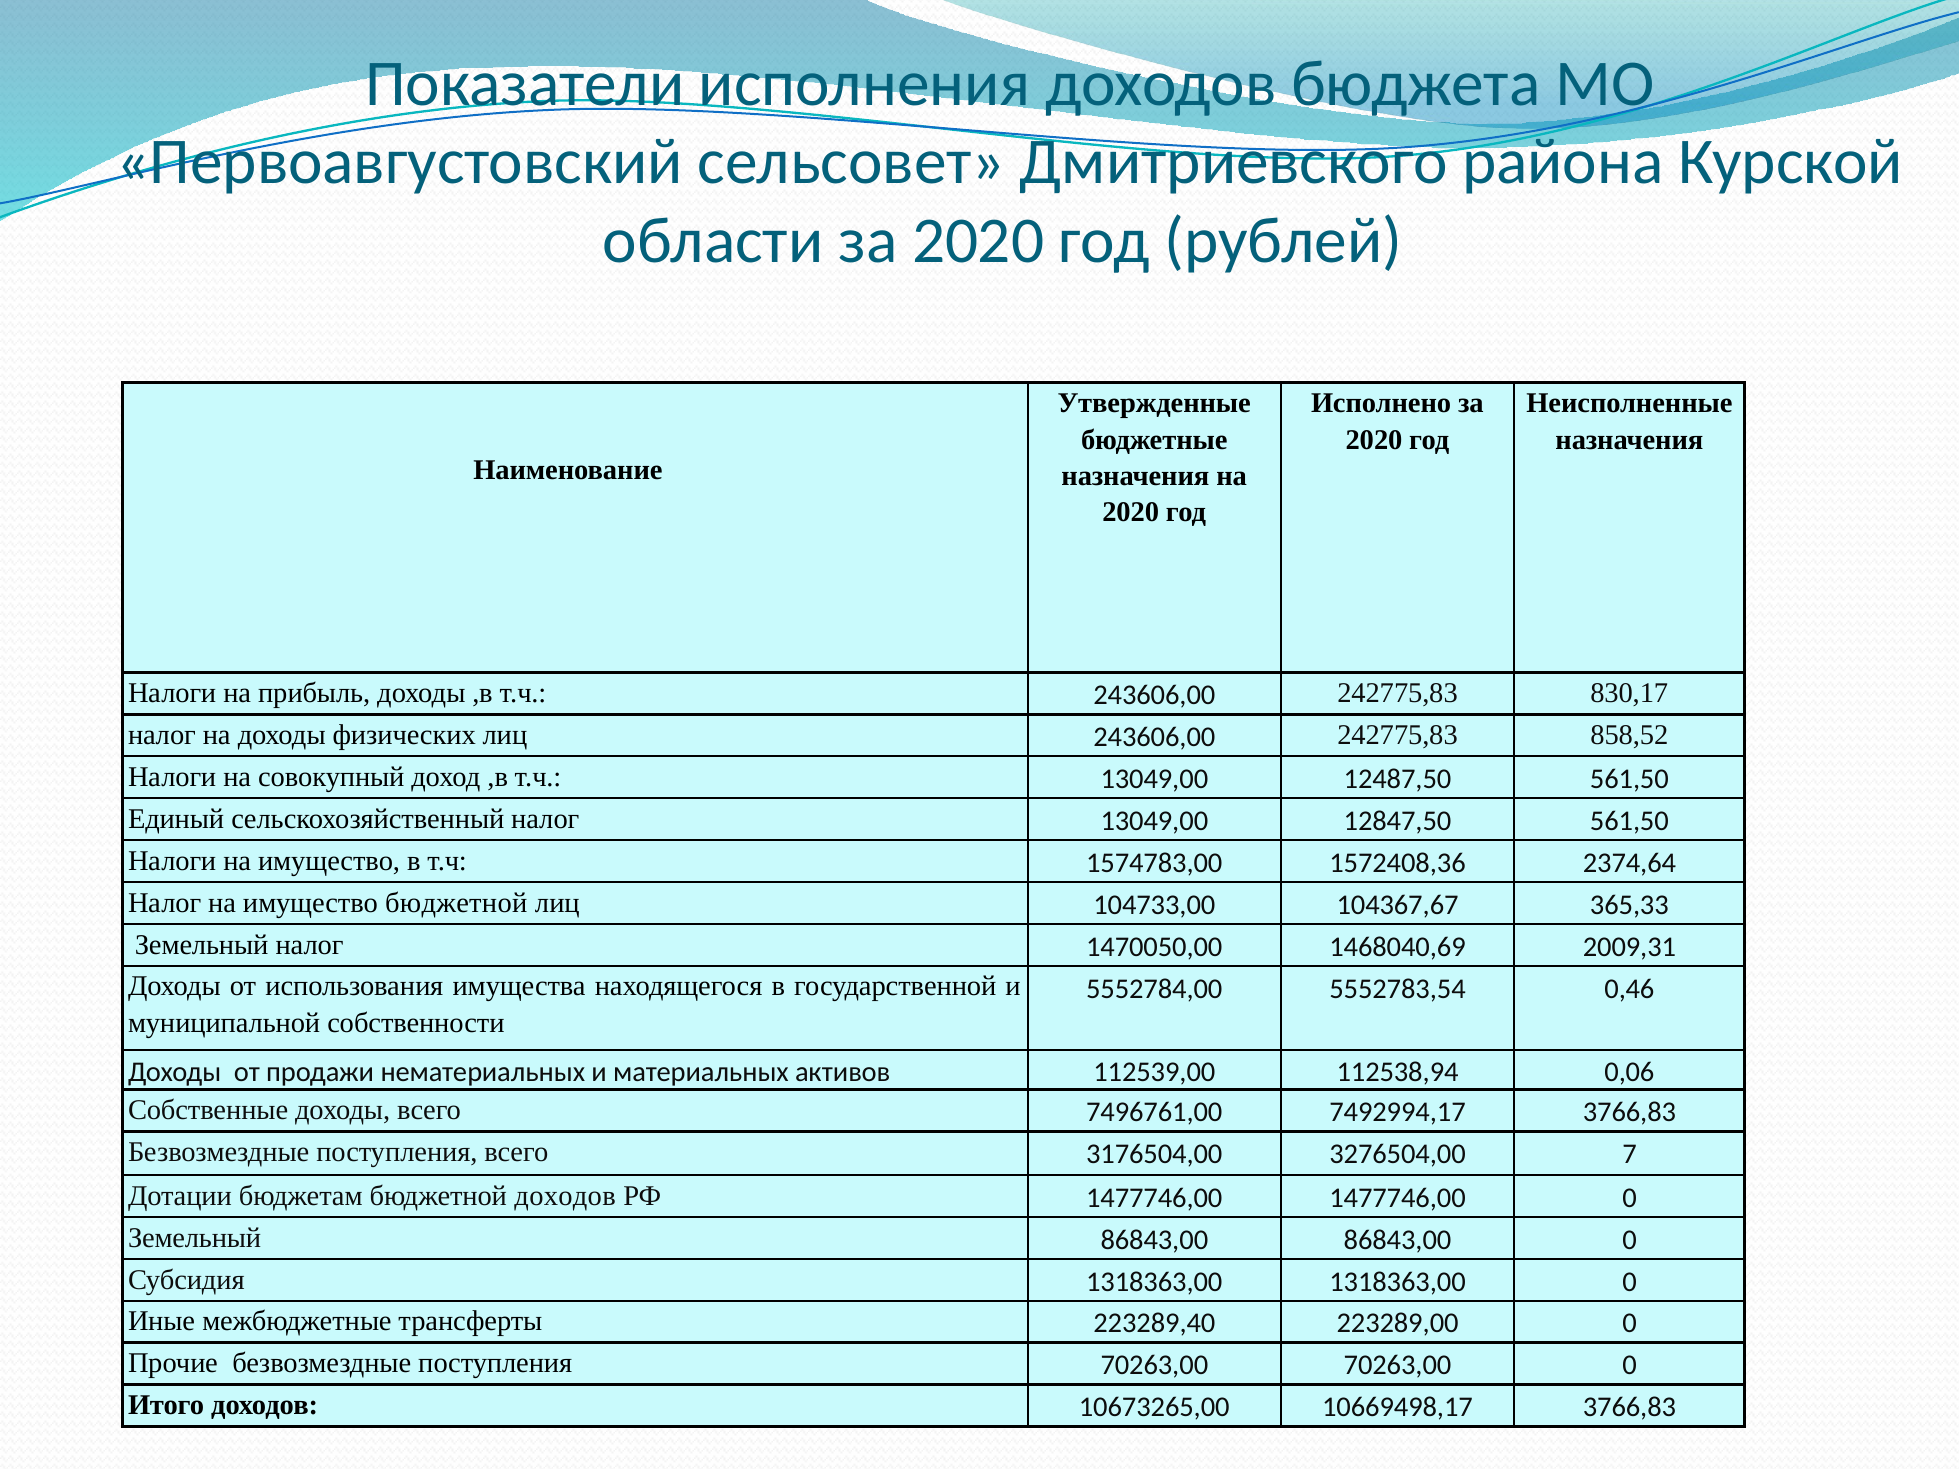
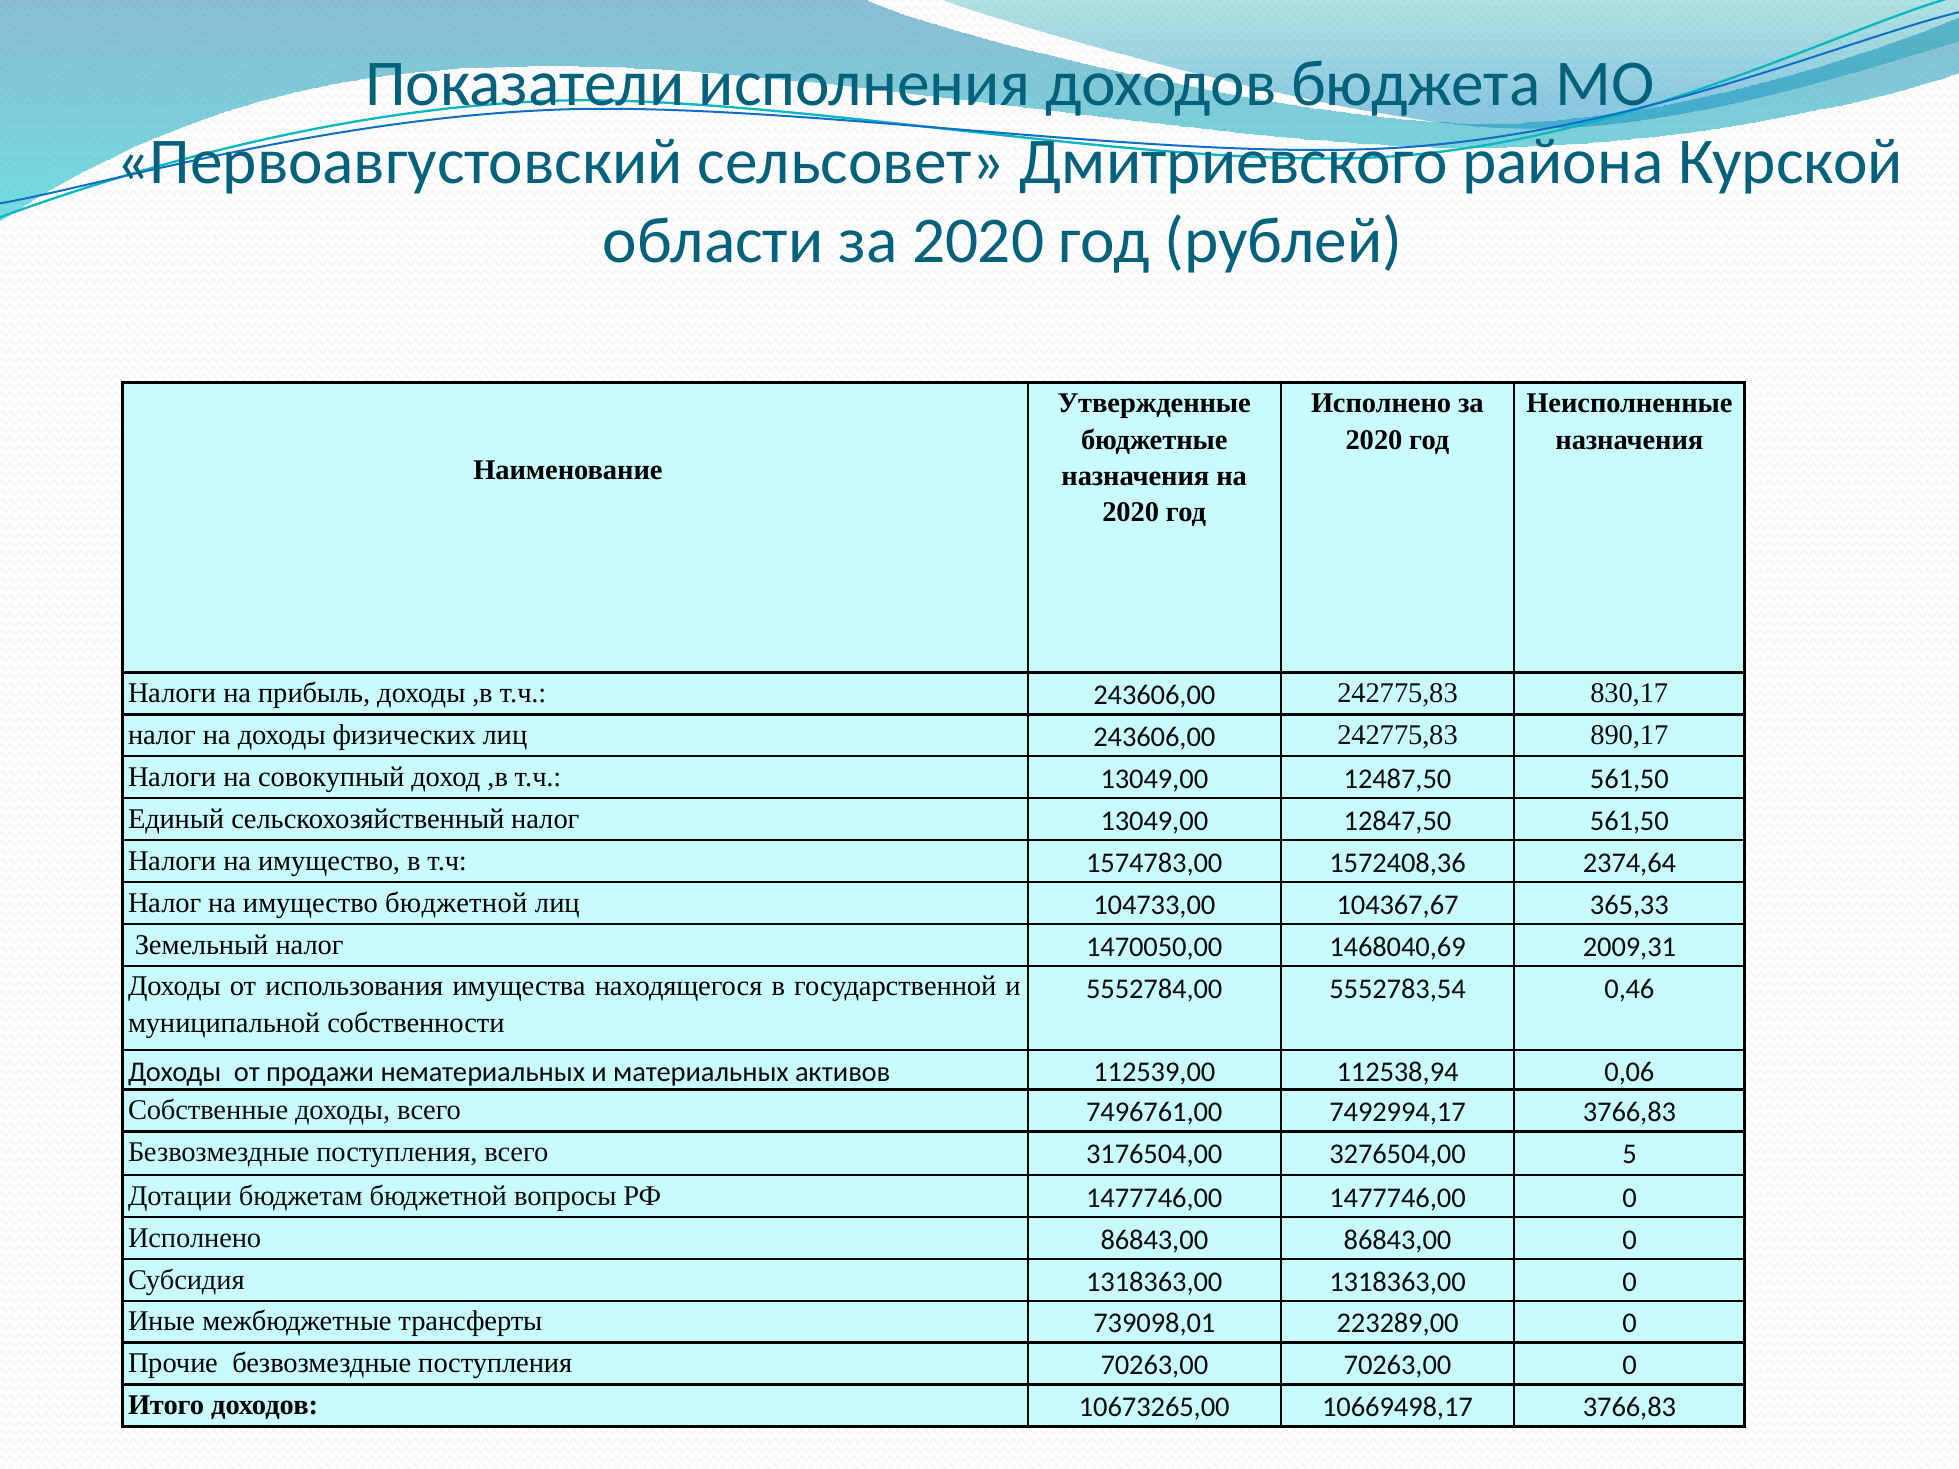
858,52: 858,52 -> 890,17
7: 7 -> 5
бюджетной доходов: доходов -> вопросы
Земельный at (195, 1238): Земельный -> Исполнено
223289,40: 223289,40 -> 739098,01
